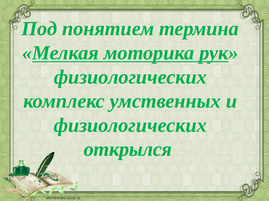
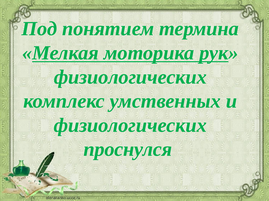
открылся: открылся -> проснулся
